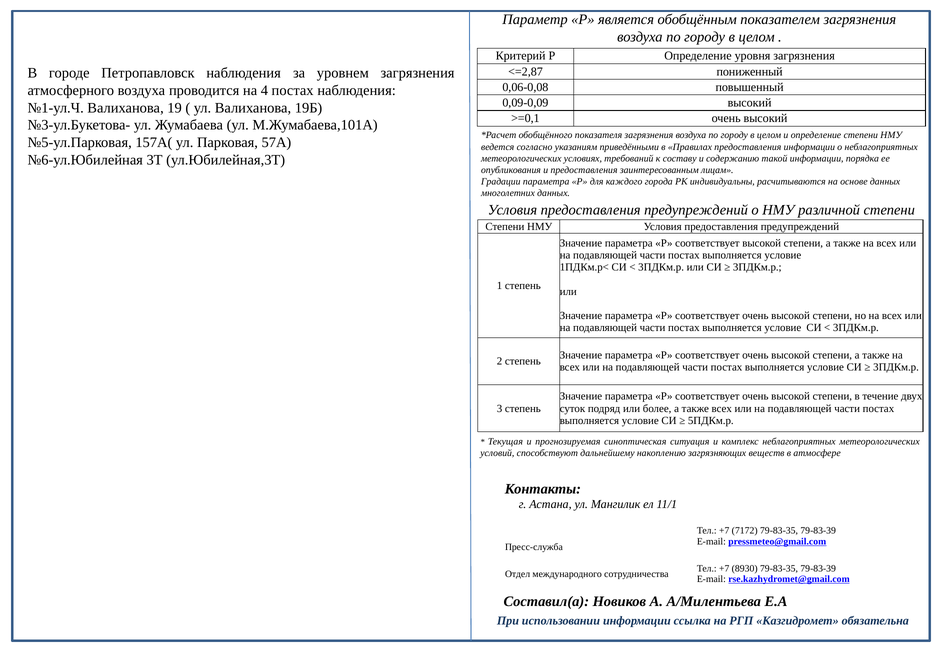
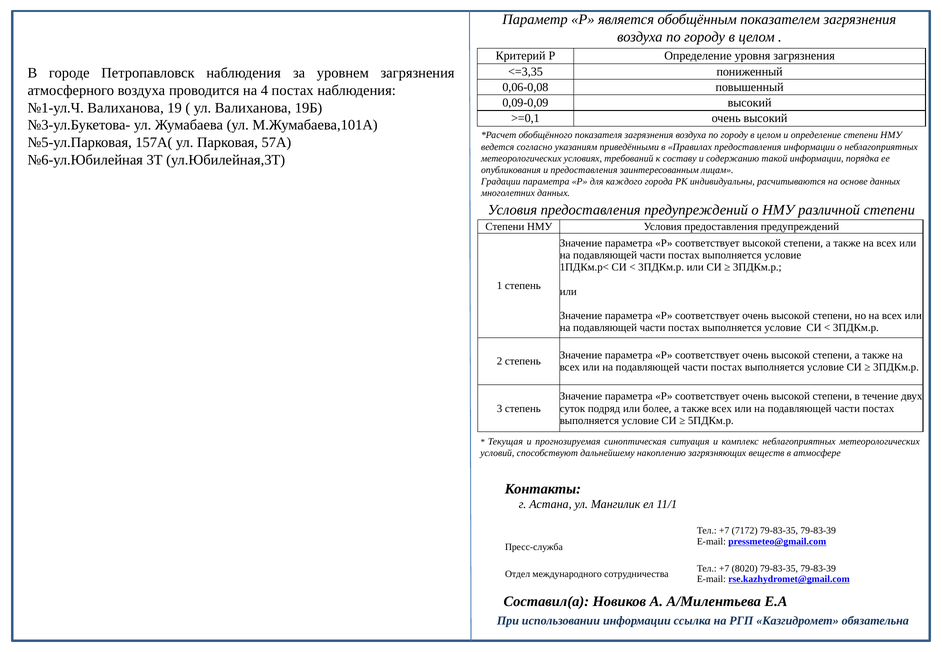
<=2,87: <=2,87 -> <=3,35
8930: 8930 -> 8020
